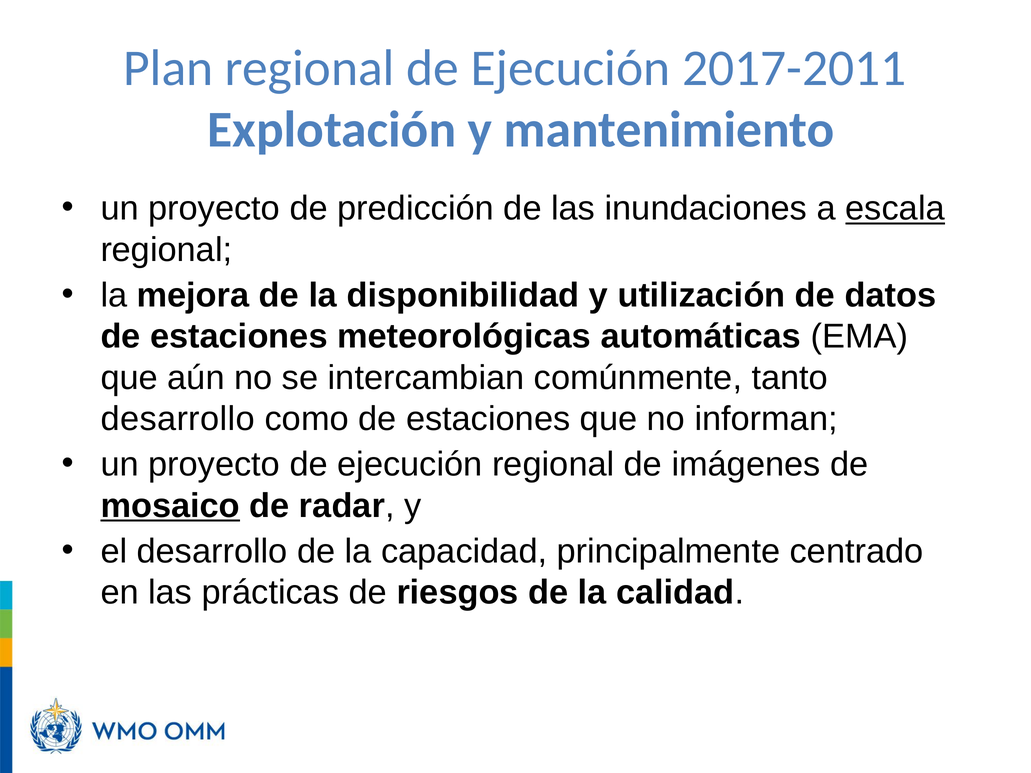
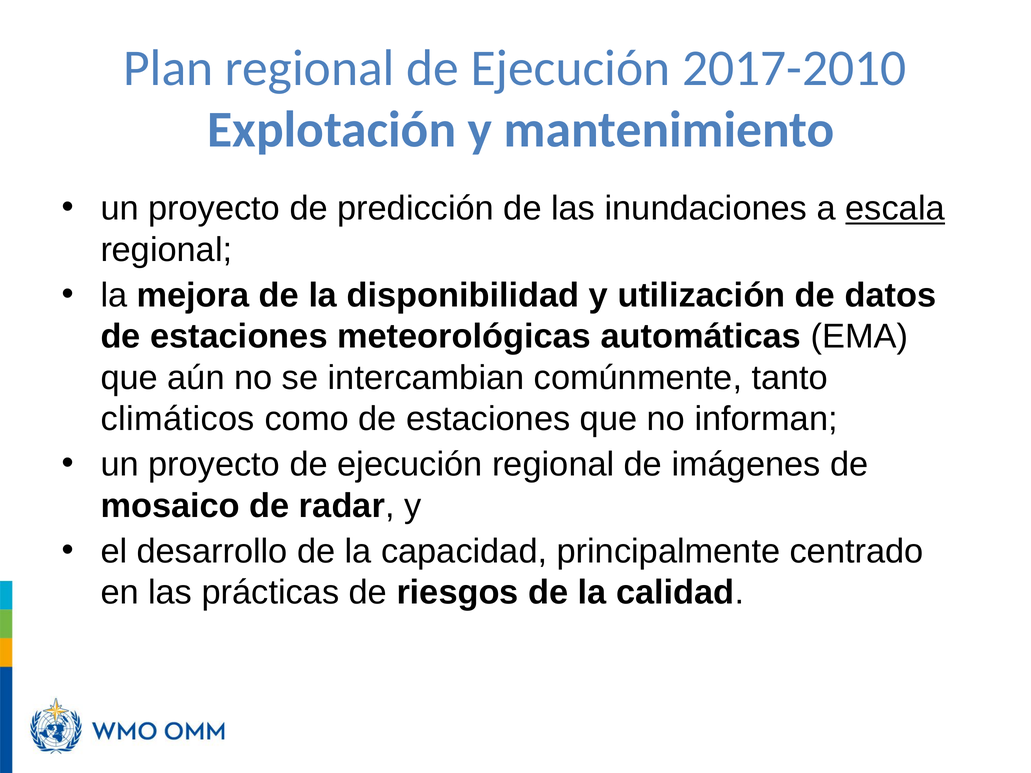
2017-2011: 2017-2011 -> 2017-2010
desarrollo at (178, 419): desarrollo -> climáticos
mosaico underline: present -> none
